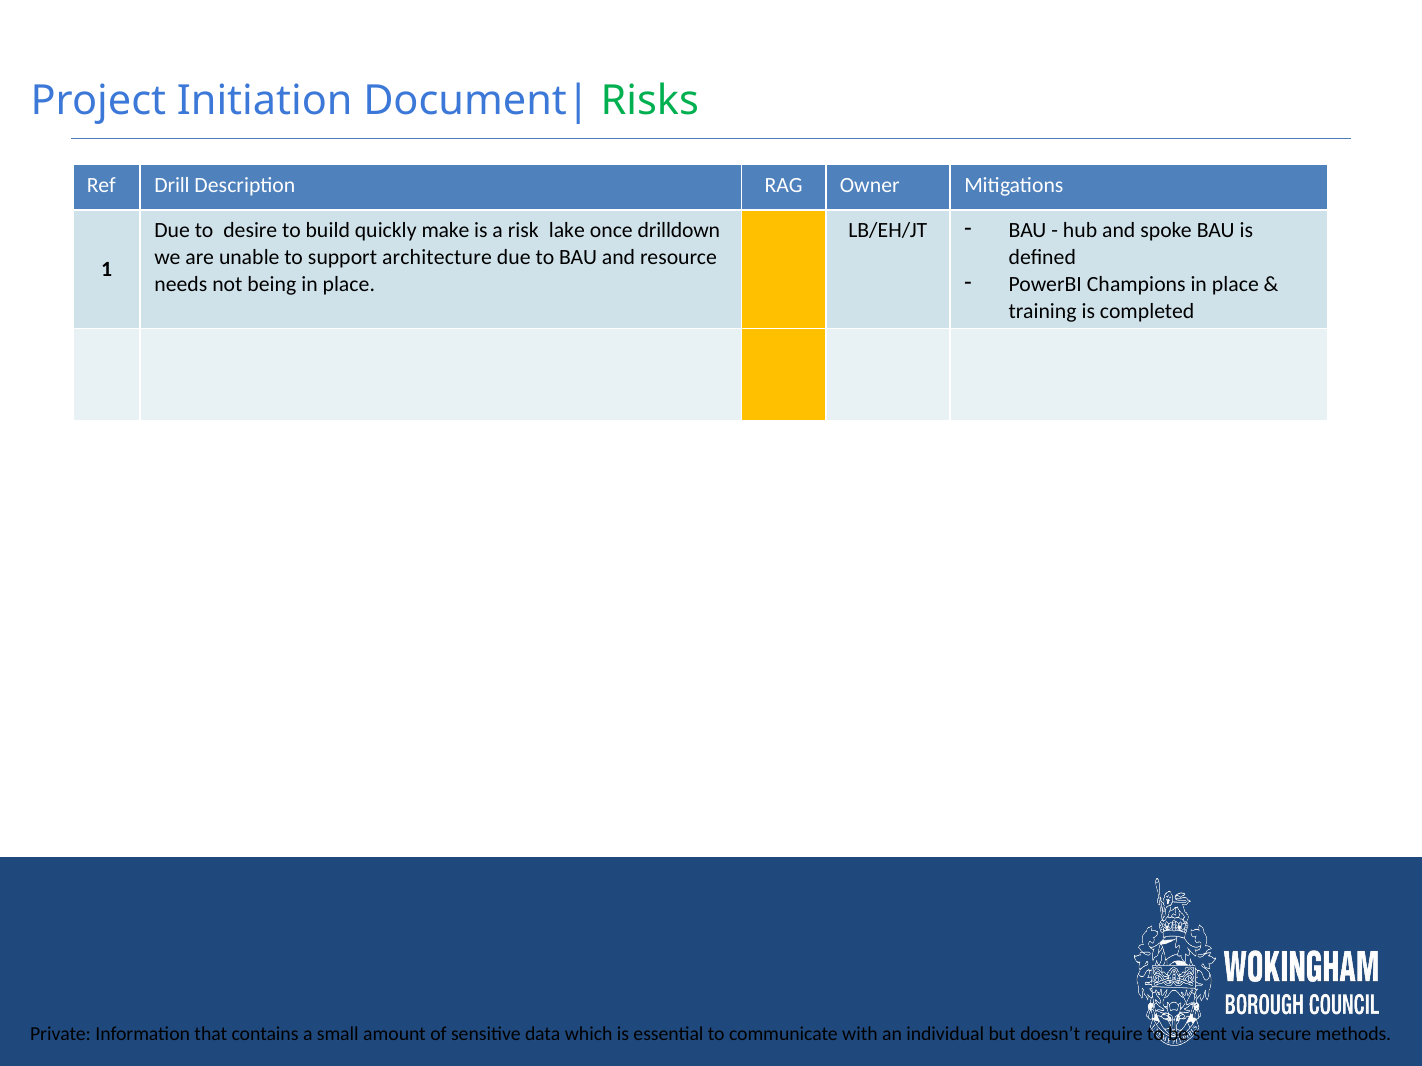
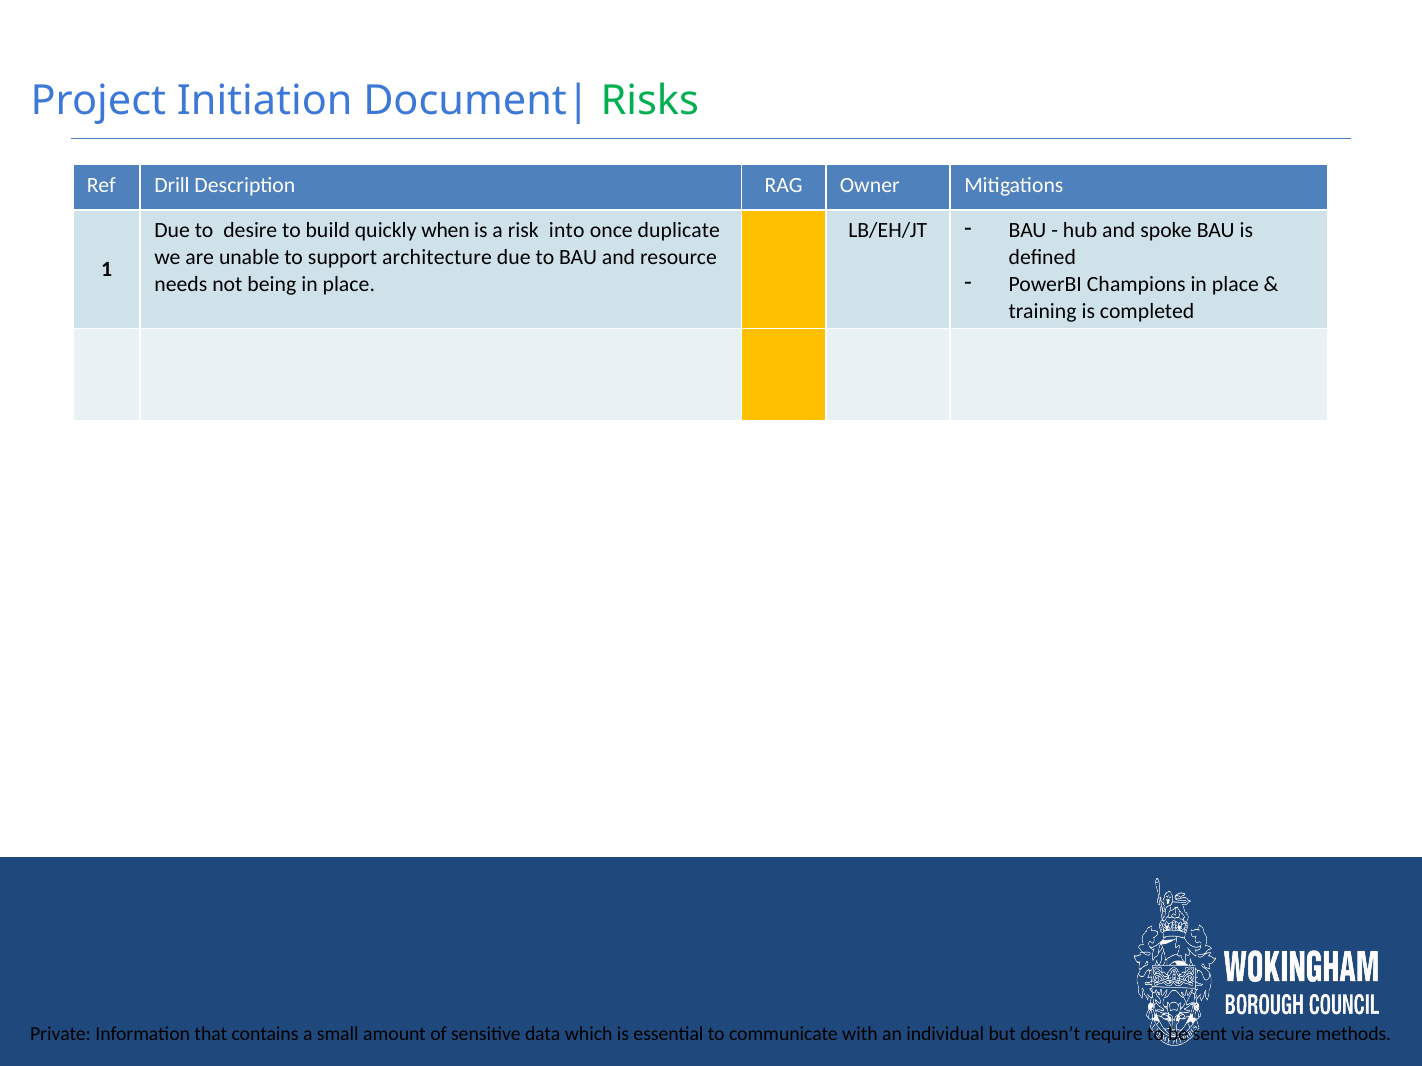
make: make -> when
lake: lake -> into
drilldown: drilldown -> duplicate
